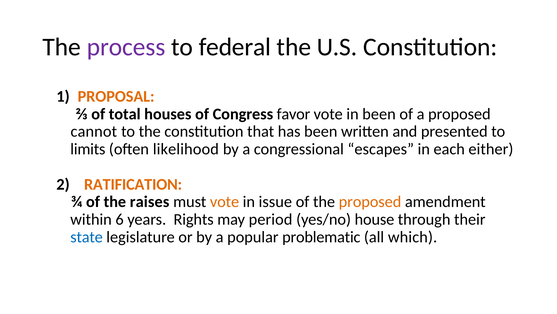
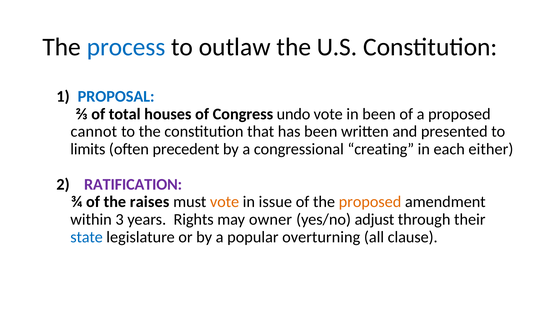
process colour: purple -> blue
federal: federal -> outlaw
PROPOSAL colour: orange -> blue
favor: favor -> undo
likelihood: likelihood -> precedent
escapes: escapes -> creating
RATIFICATION colour: orange -> purple
6: 6 -> 3
period: period -> owner
house: house -> adjust
problematic: problematic -> overturning
which: which -> clause
